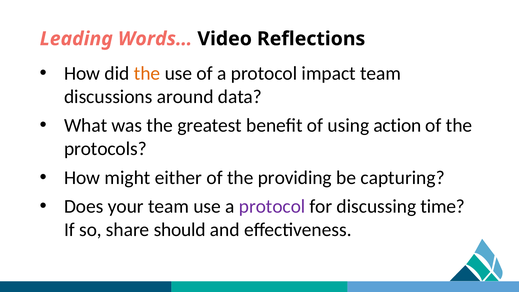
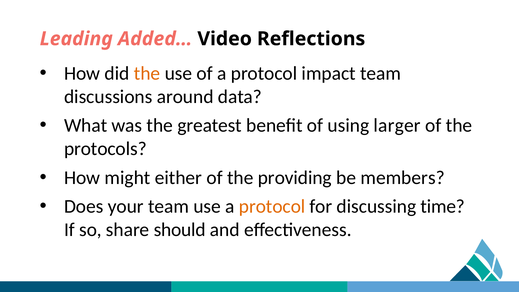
Words…: Words… -> Added…
action: action -> larger
capturing: capturing -> members
protocol at (272, 206) colour: purple -> orange
